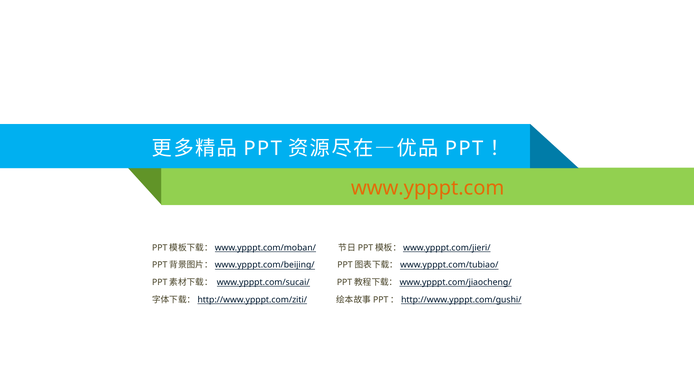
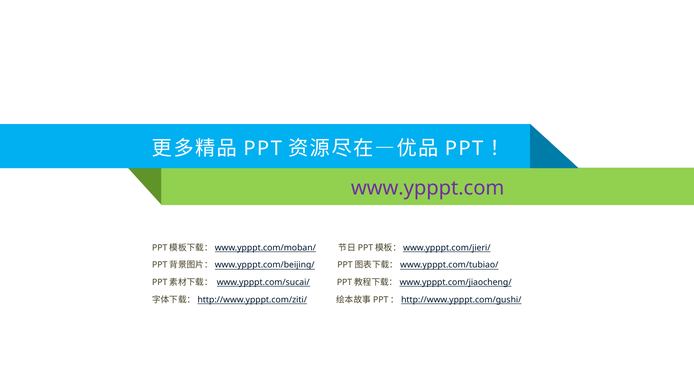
www.ypppt.com colour: orange -> purple
